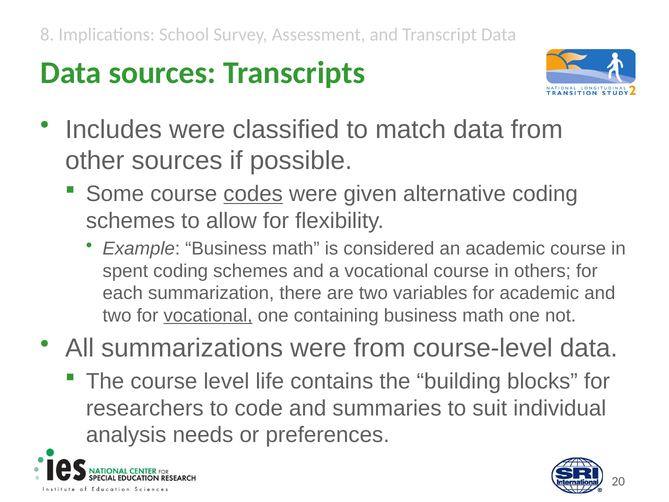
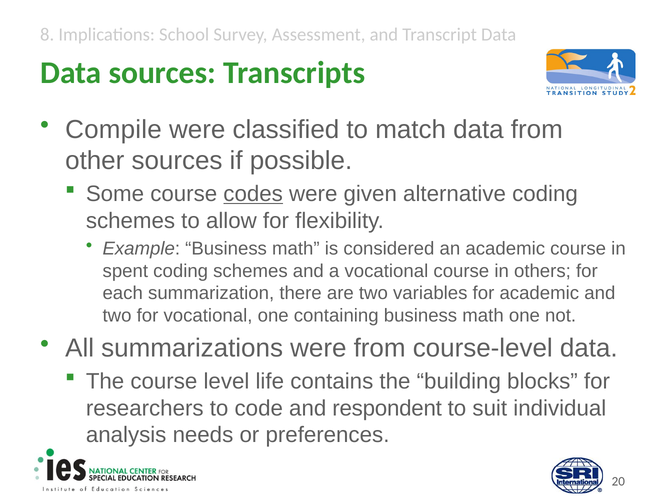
Includes: Includes -> Compile
vocational at (208, 315) underline: present -> none
summaries: summaries -> respondent
